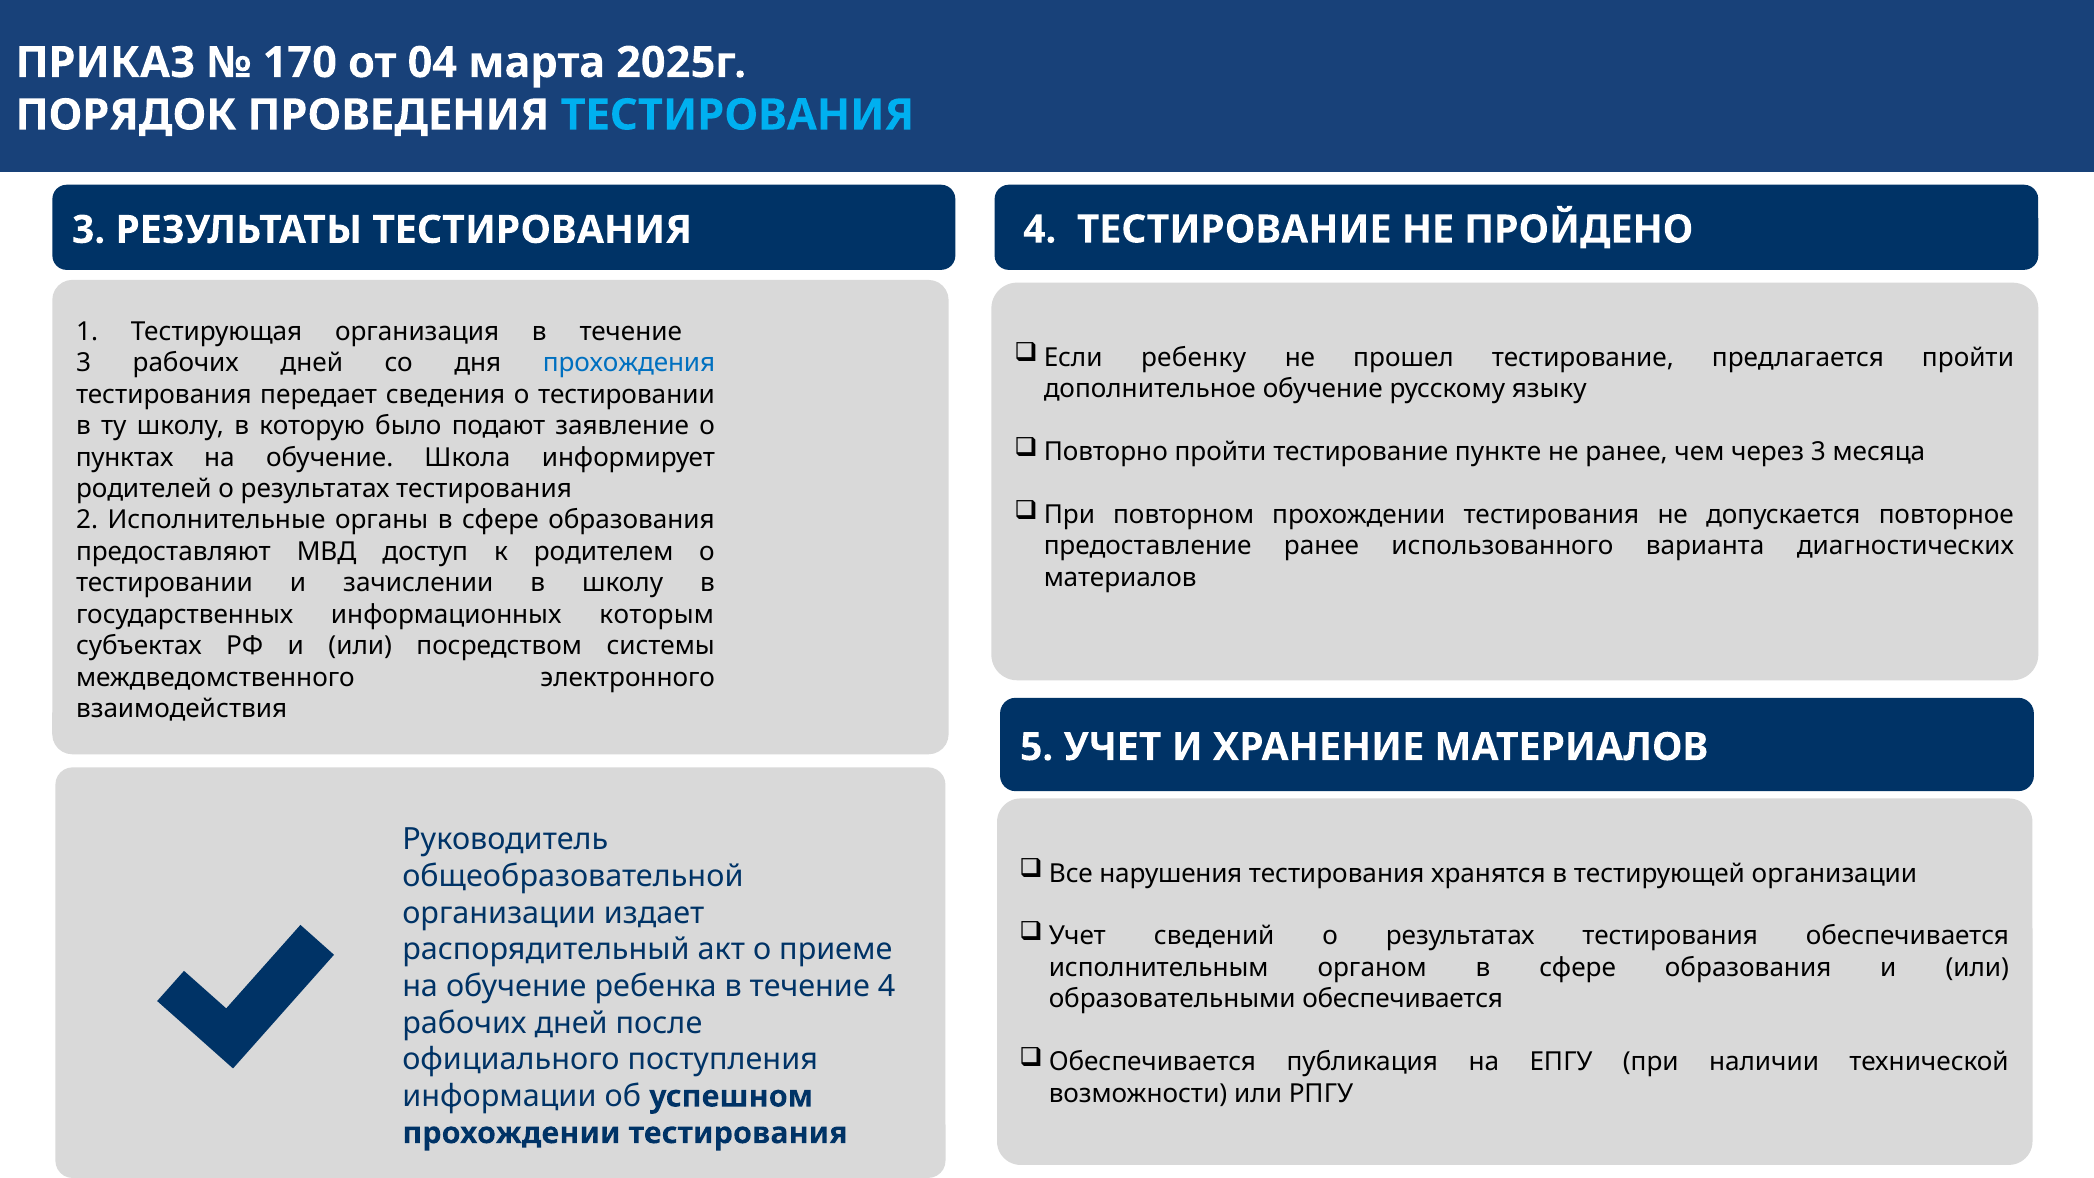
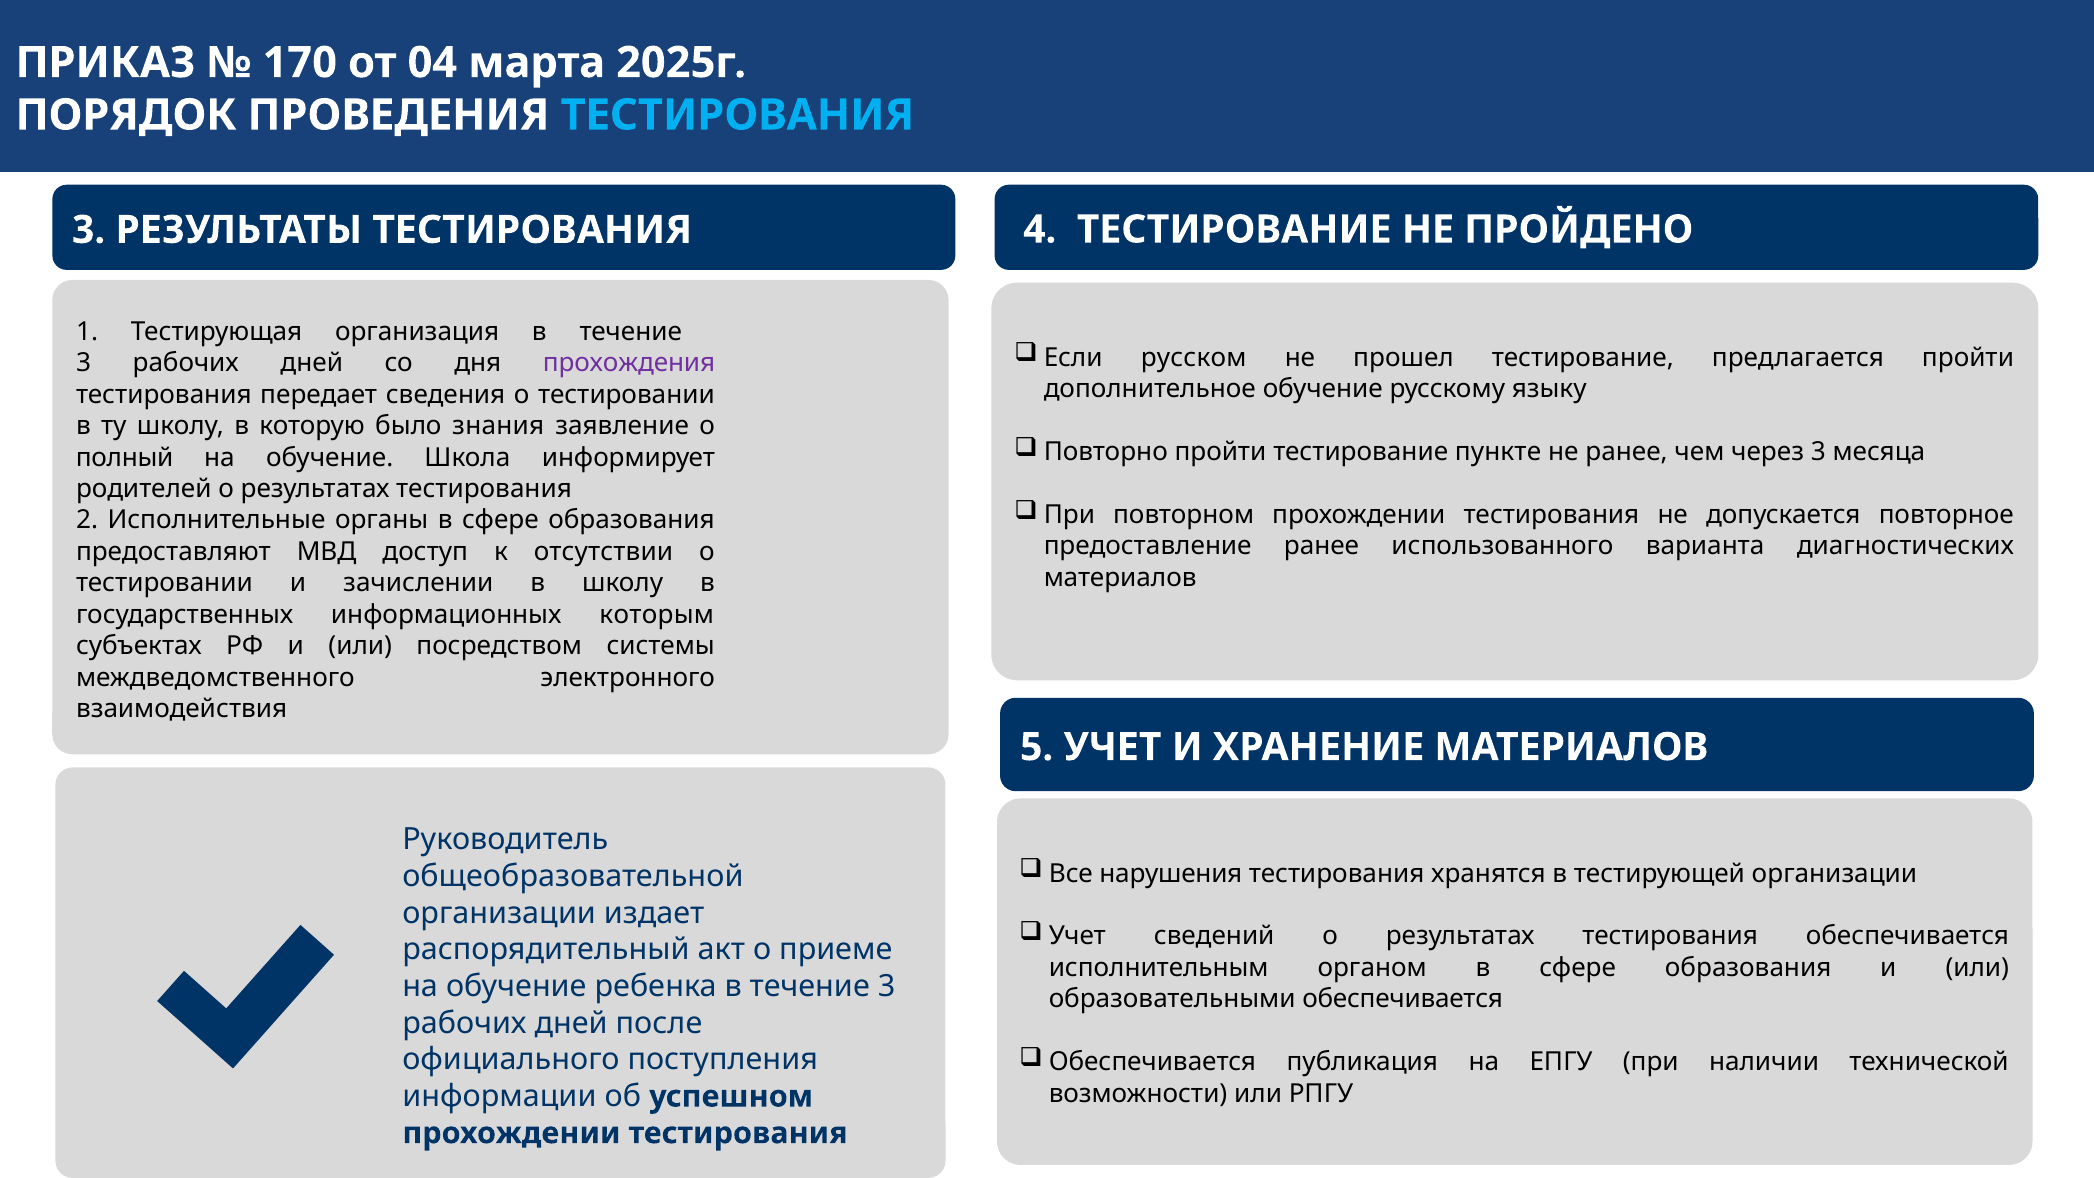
ребенку: ребенку -> русском
прохождения colour: blue -> purple
подают: подают -> знания
пунктах: пунктах -> полный
родителем: родителем -> отсутствии
ребенка в течение 4: 4 -> 3
